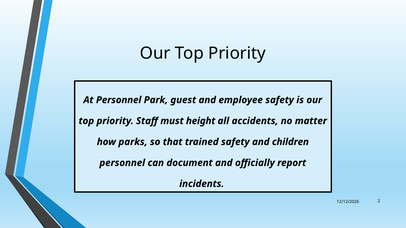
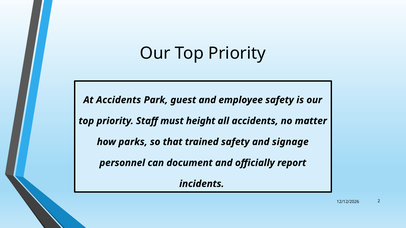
At Personnel: Personnel -> Accidents
children: children -> signage
